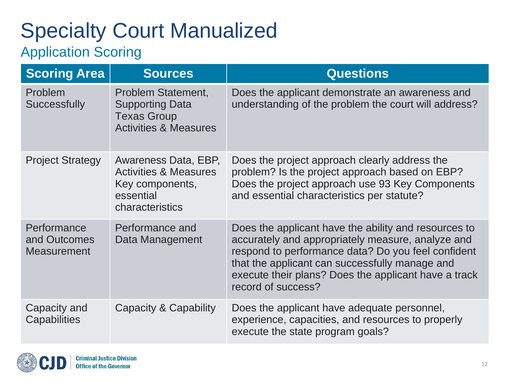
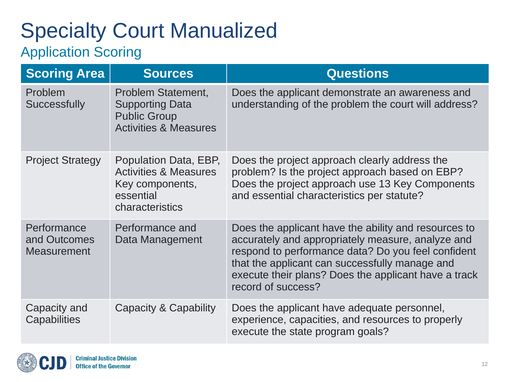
Texas: Texas -> Public
Strategy Awareness: Awareness -> Population
93: 93 -> 13
